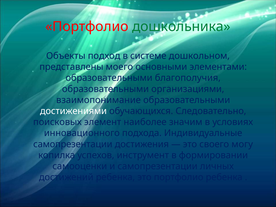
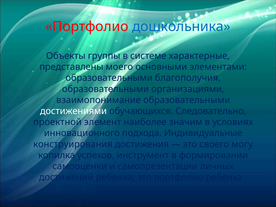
дошкольника colour: green -> blue
подход: подход -> группы
дошкольном: дошкольном -> характерные
поисковых: поисковых -> проектной
самопрезентации at (73, 144): самопрезентации -> конструирования
